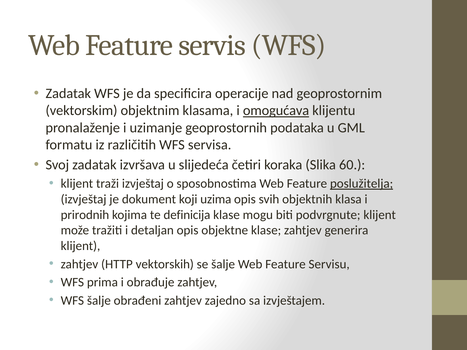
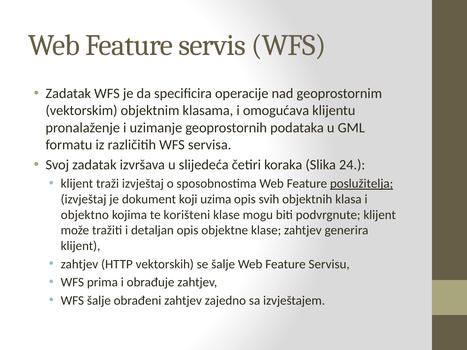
omogućava underline: present -> none
60: 60 -> 24
prirodnih: prirodnih -> objektno
definicija: definicija -> korišteni
